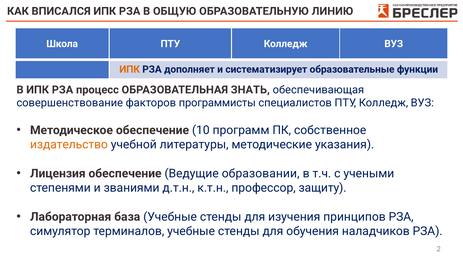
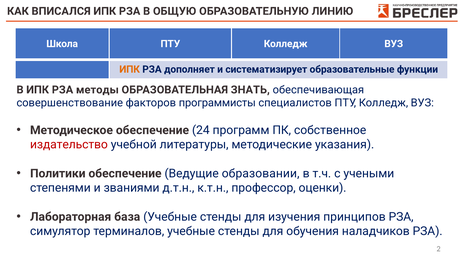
процесс: процесс -> методы
10: 10 -> 24
издательство colour: orange -> red
Лицензия at (58, 174): Лицензия -> Политики
защиту: защиту -> оценки
